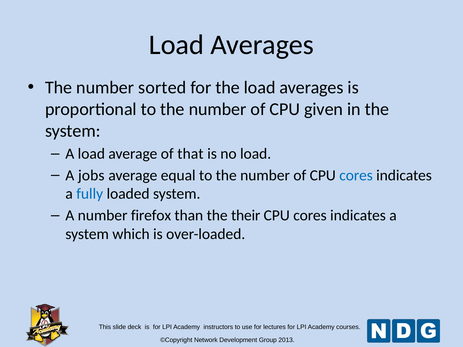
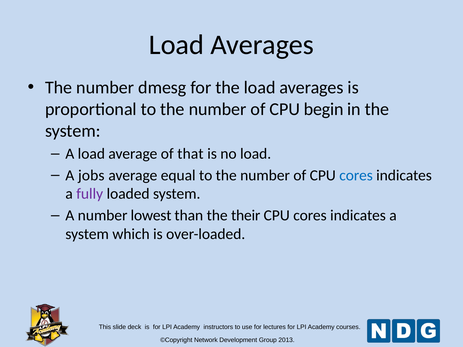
sorted: sorted -> dmesg
given: given -> begin
fully colour: blue -> purple
firefox: firefox -> lowest
